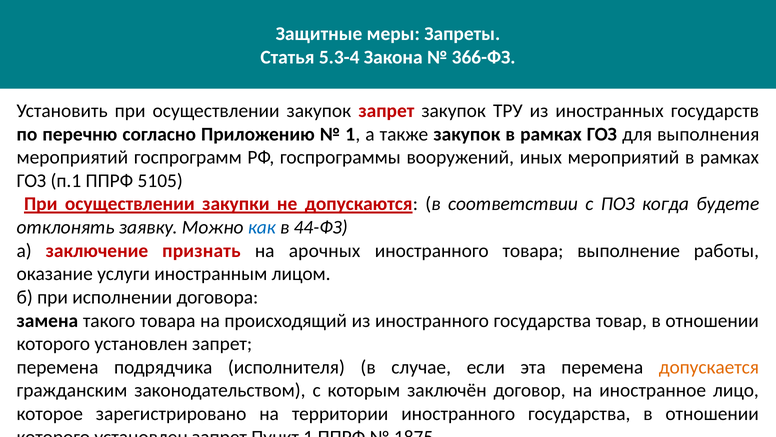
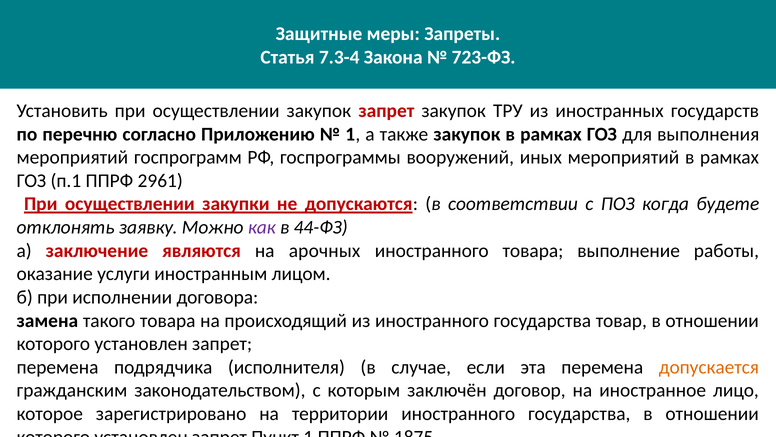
5.3-4: 5.3-4 -> 7.3-4
366-ФЗ: 366-ФЗ -> 723-ФЗ
5105: 5105 -> 2961
как colour: blue -> purple
признать: признать -> являются
